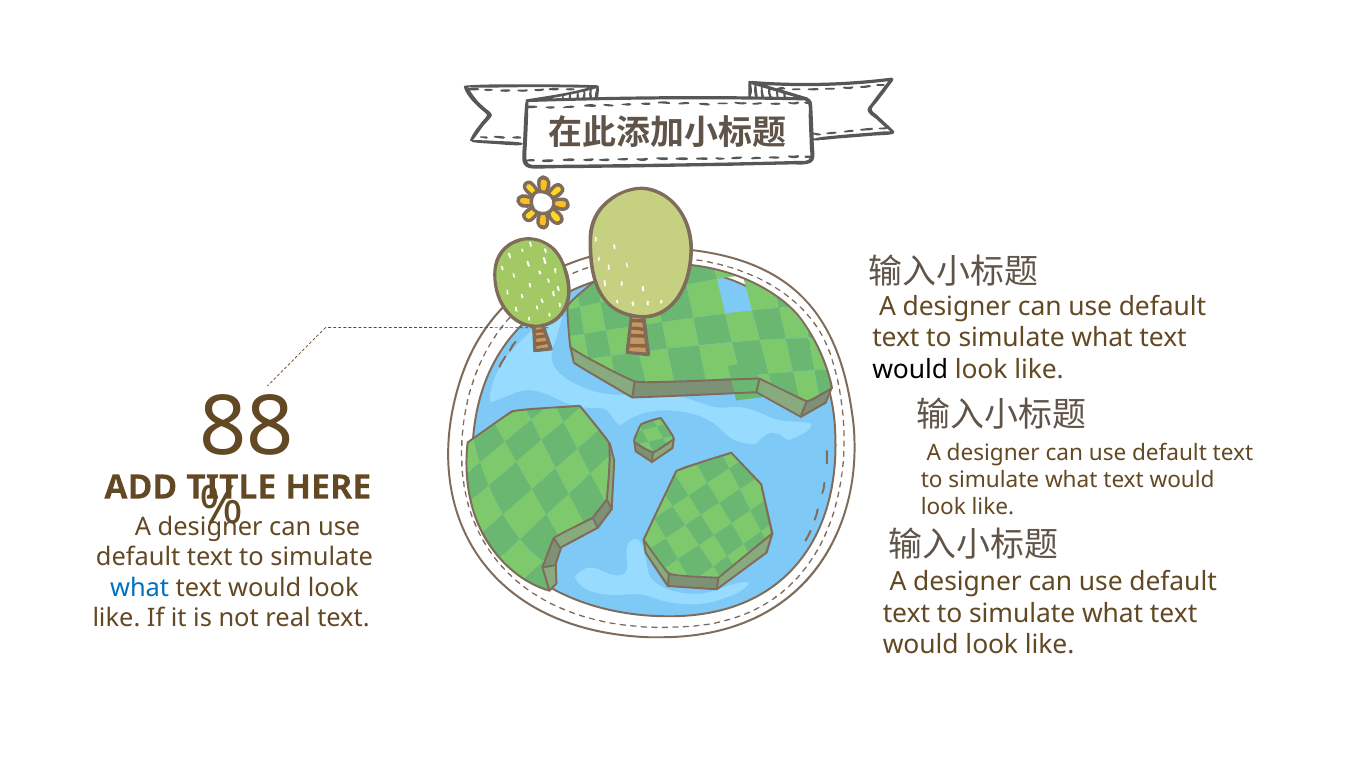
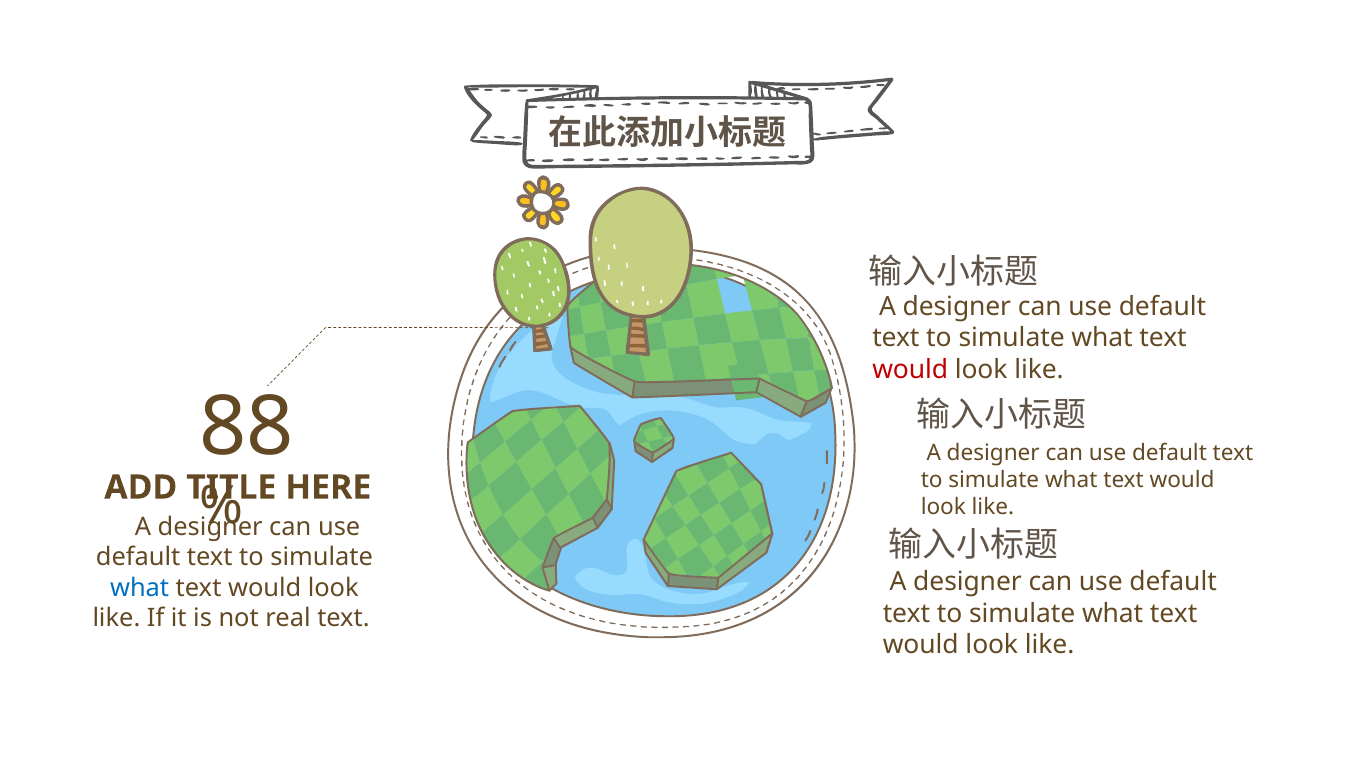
would at (910, 370) colour: black -> red
